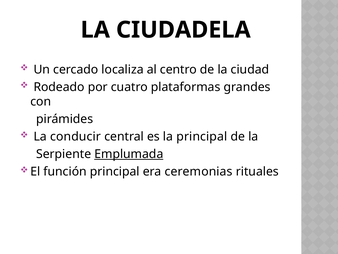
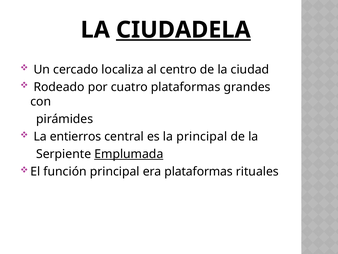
CIUDADELA underline: none -> present
conducir: conducir -> entierros
era ceremonias: ceremonias -> plataformas
